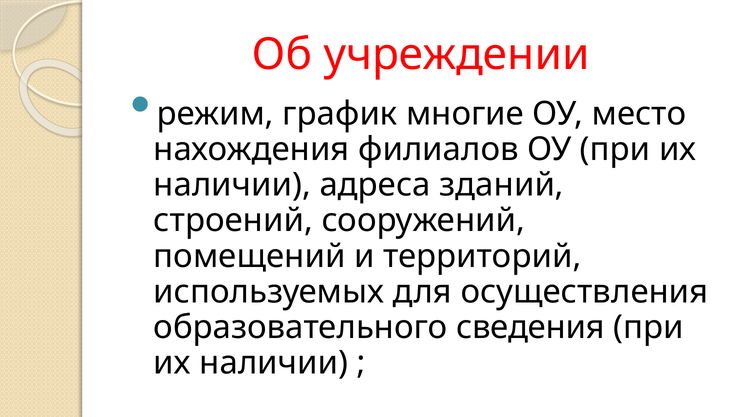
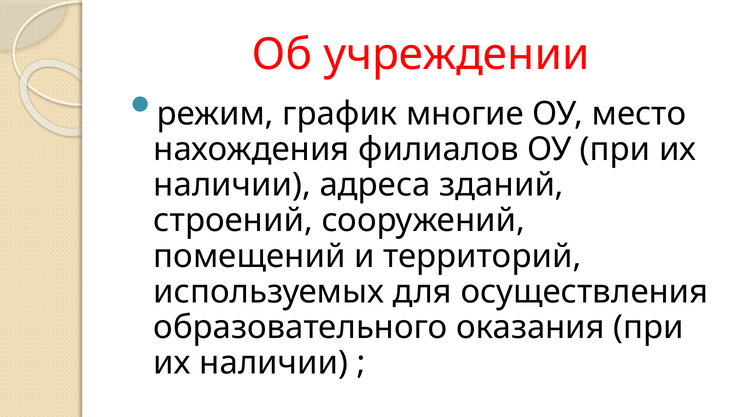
сведения: сведения -> оказания
